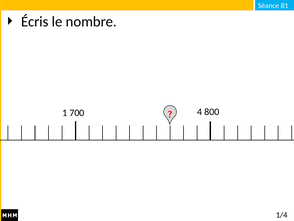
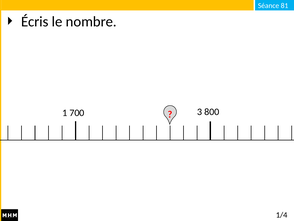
4: 4 -> 3
